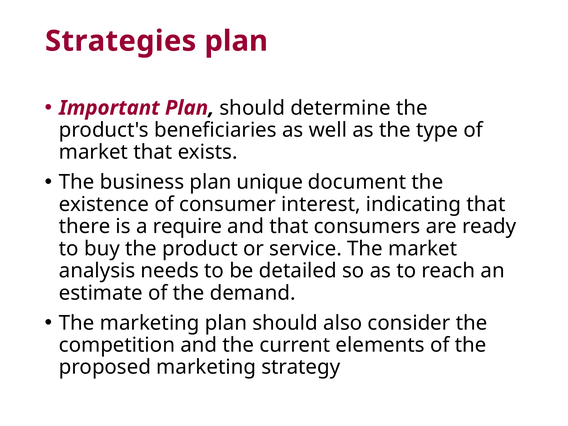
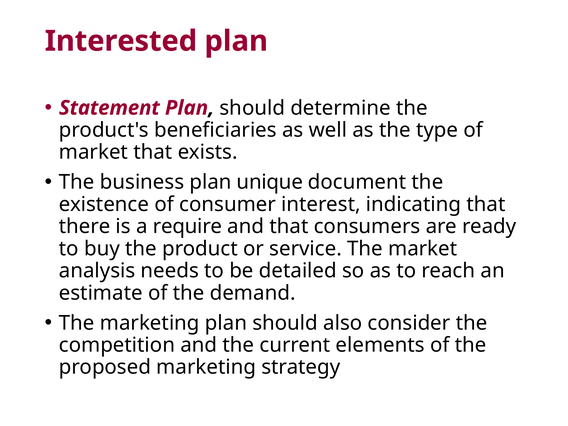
Strategies: Strategies -> Interested
Important: Important -> Statement
